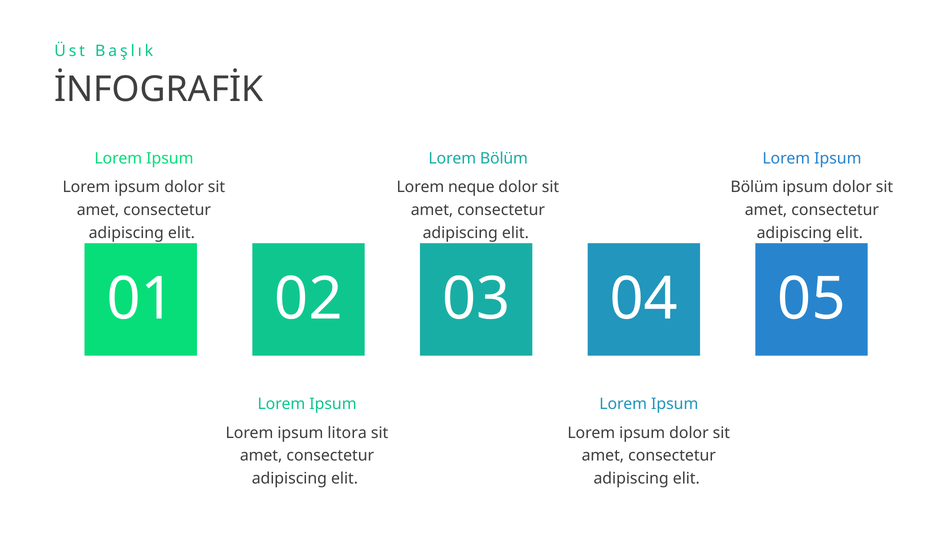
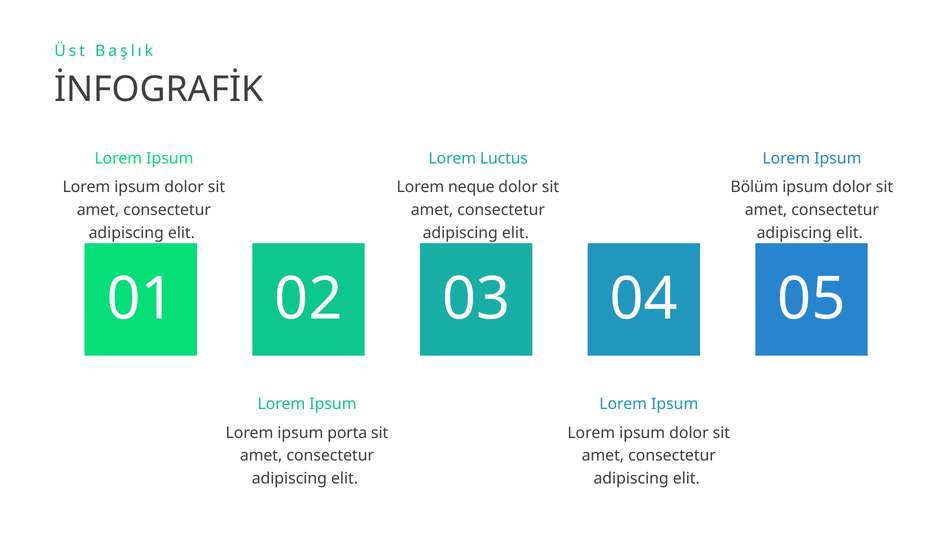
Lorem Bölüm: Bölüm -> Luctus
litora: litora -> porta
